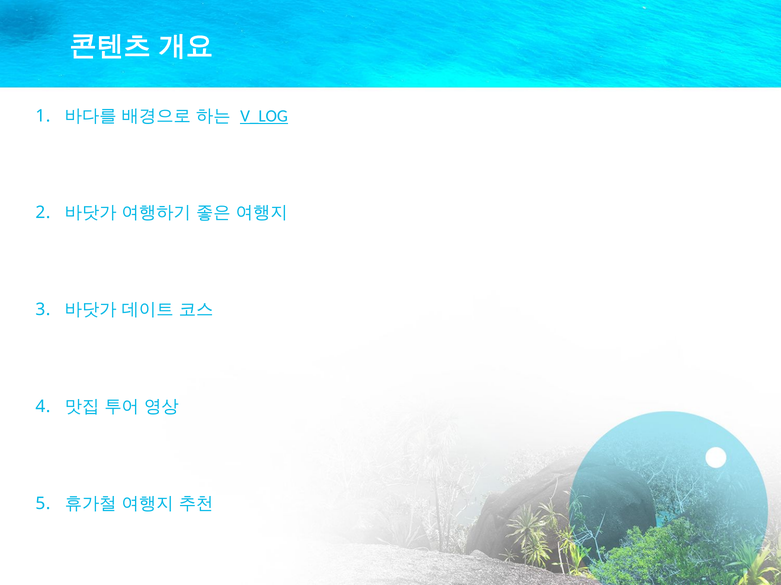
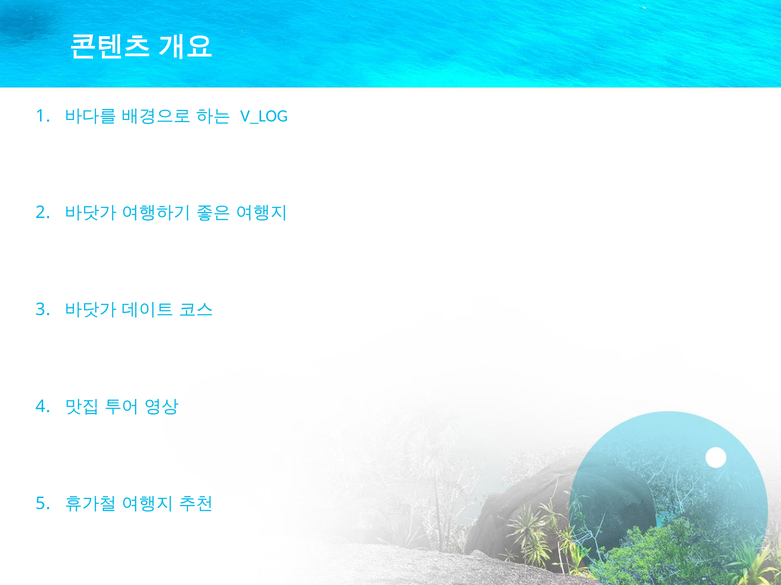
V_LOG underline: present -> none
